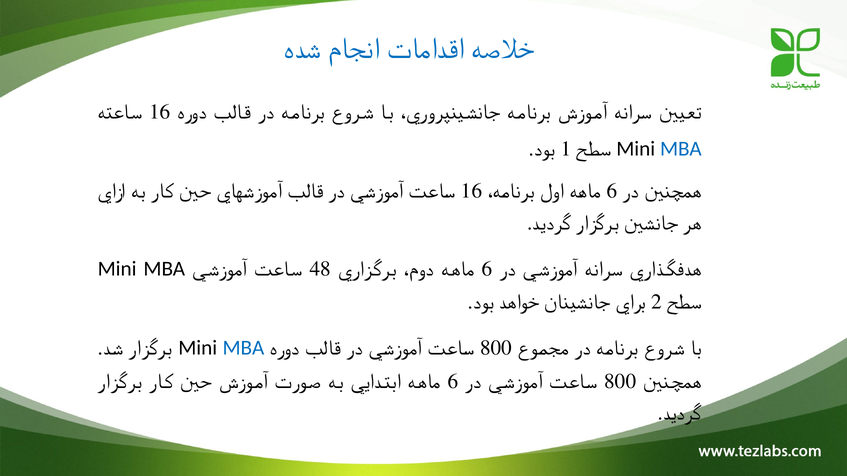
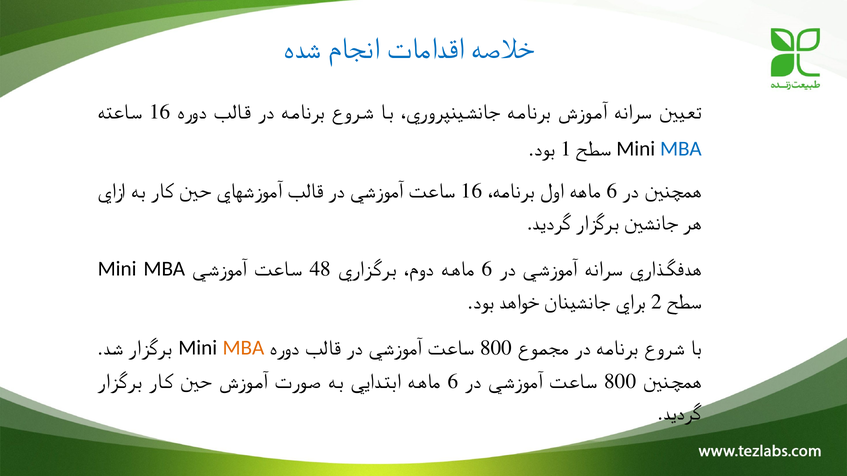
MBA at (243, 348) colour: blue -> orange
